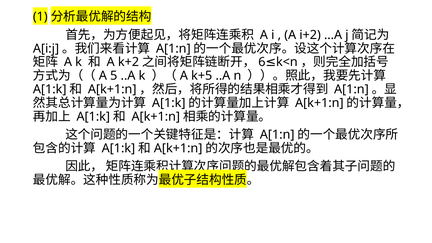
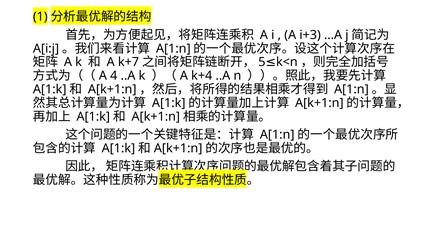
i+2: i+2 -> i+3
k+2: k+2 -> k+7
6: 6 -> 5
5: 5 -> 4
k+5: k+5 -> k+4
